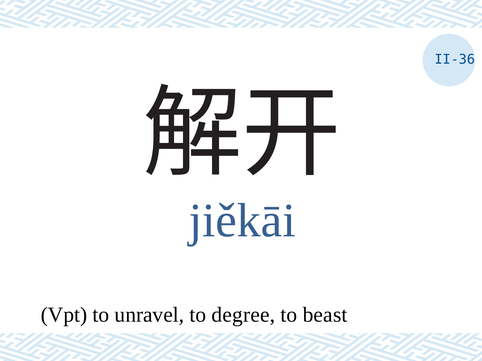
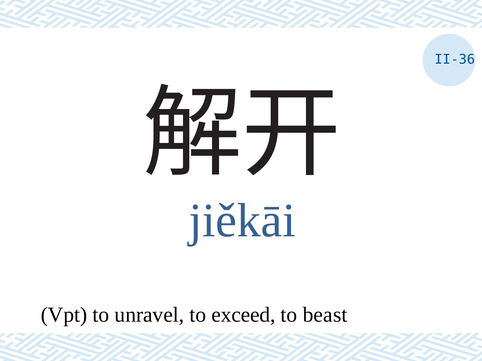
degree: degree -> exceed
